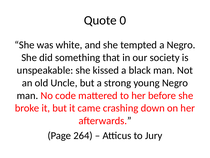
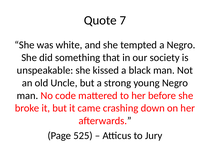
0: 0 -> 7
264: 264 -> 525
